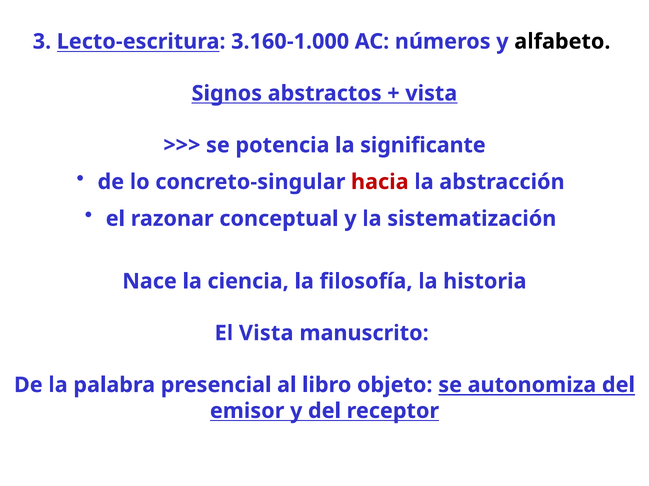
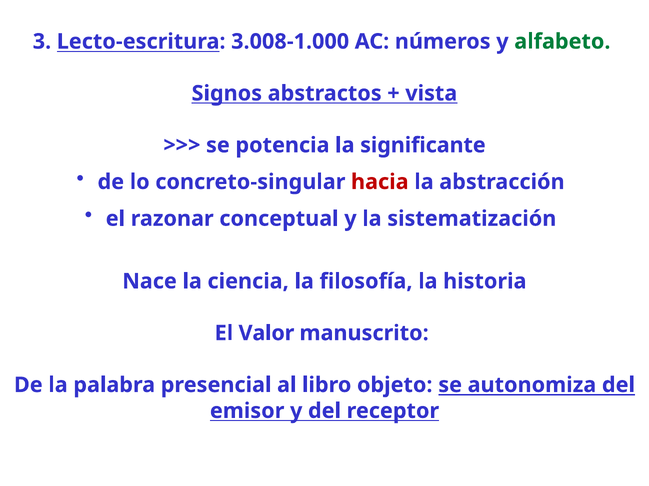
3.160-1.000: 3.160-1.000 -> 3.008-1.000
alfabeto colour: black -> green
El Vista: Vista -> Valor
